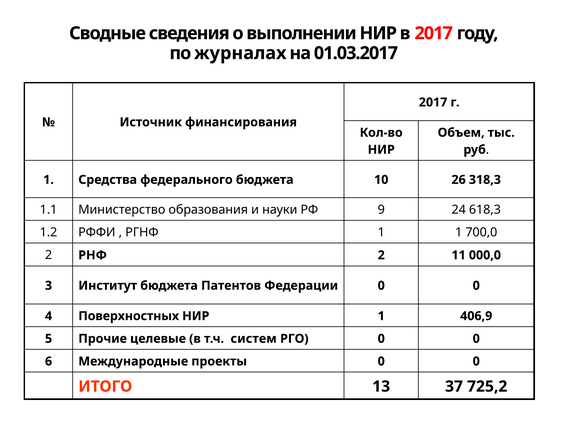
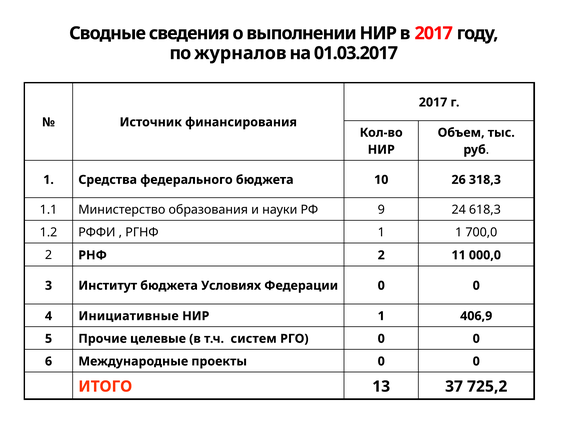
журналах: журналах -> журналов
Патентов: Патентов -> Условиях
Поверхностных: Поверхностных -> Инициативные
